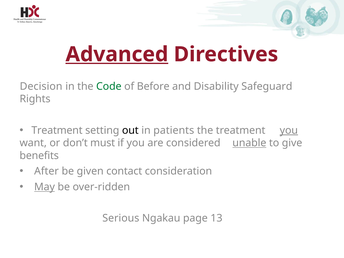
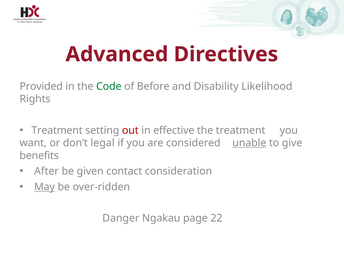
Advanced underline: present -> none
Decision: Decision -> Provided
Safeguard: Safeguard -> Likelihood
out colour: black -> red
patients: patients -> effective
you at (289, 130) underline: present -> none
must: must -> legal
Serious: Serious -> Danger
13: 13 -> 22
